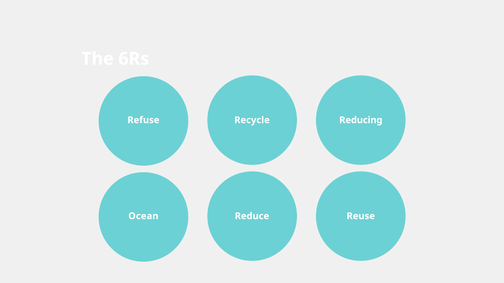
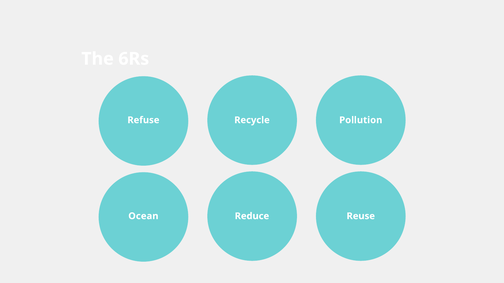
Reducing: Reducing -> Pollution
